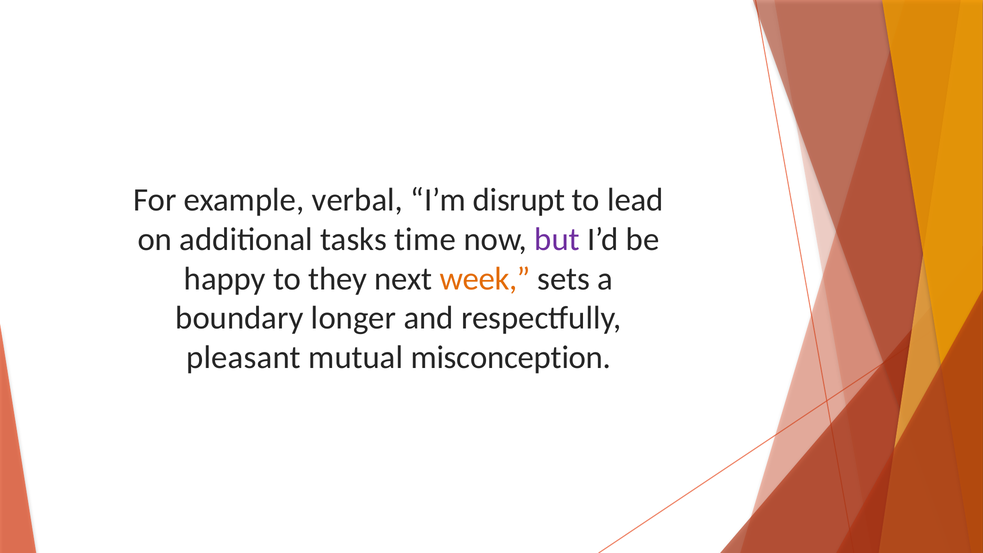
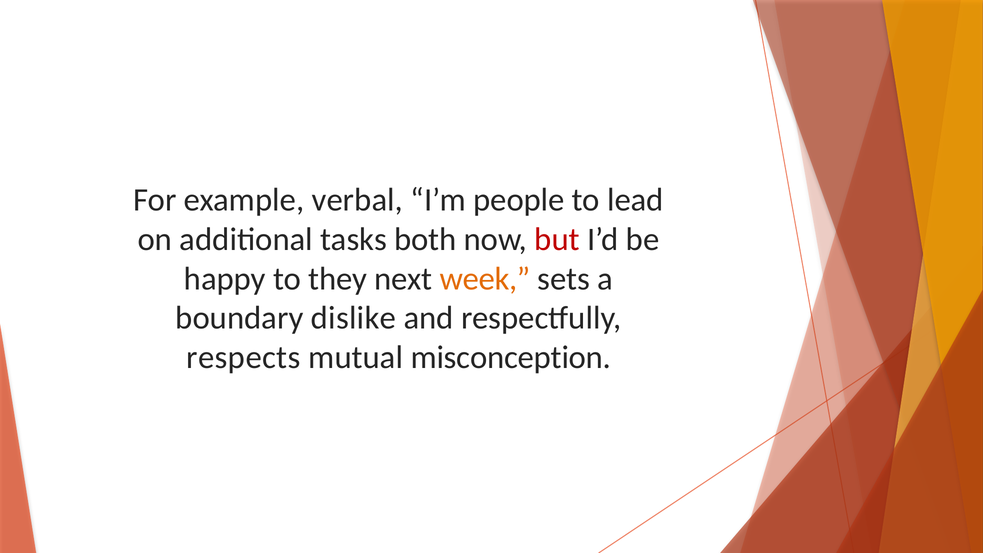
disrupt: disrupt -> people
time: time -> both
but colour: purple -> red
longer: longer -> dislike
pleasant: pleasant -> respects
